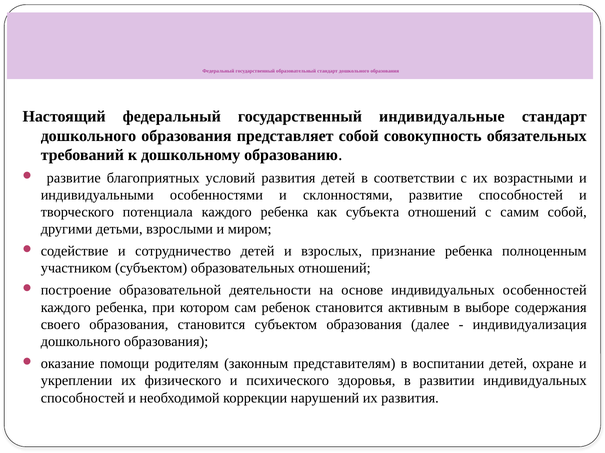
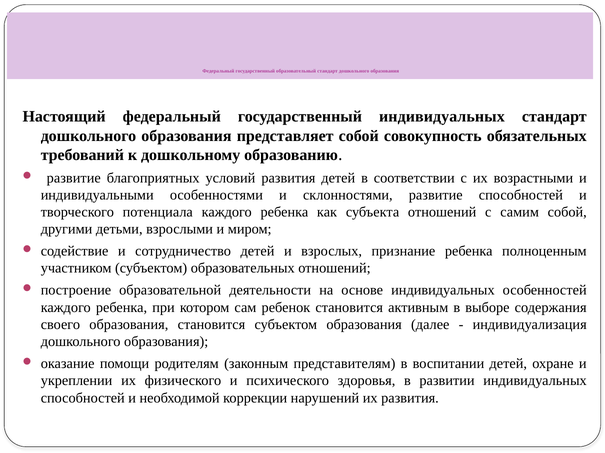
государственный индивидуальные: индивидуальные -> индивидуальных
